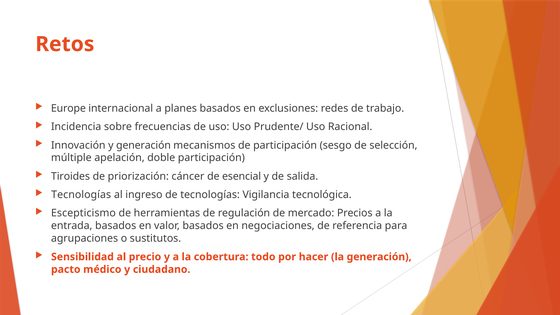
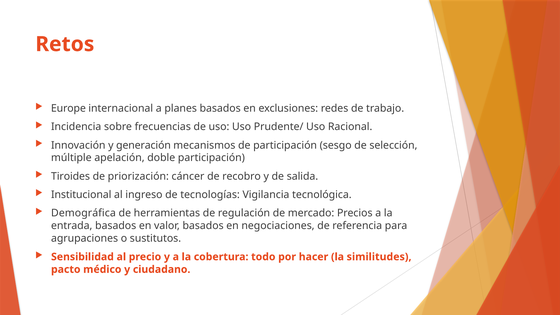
esencial: esencial -> recobro
Tecnologías at (81, 195): Tecnologías -> Institucional
Escepticismo: Escepticismo -> Demográfica
la generación: generación -> similitudes
